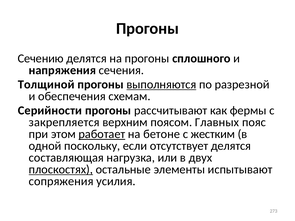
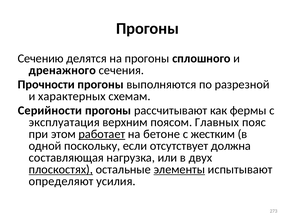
напряжения: напряжения -> дренажного
Толщиной: Толщиной -> Прочности
выполняются underline: present -> none
обеспечения: обеспечения -> характерных
закрепляется: закрепляется -> эксплуатация
отсутствует делятся: делятся -> должна
элементы underline: none -> present
сопряжения: сопряжения -> определяют
